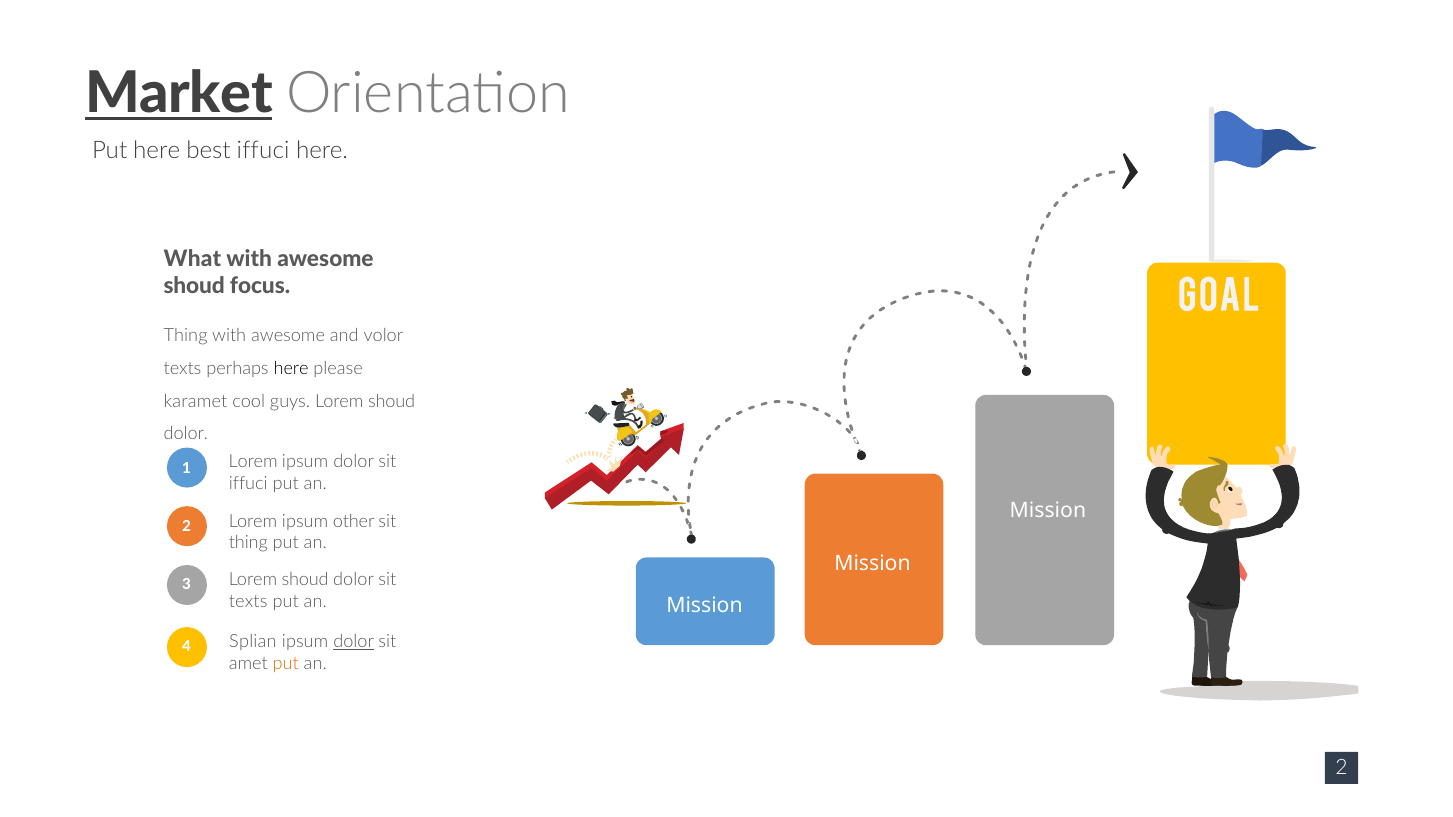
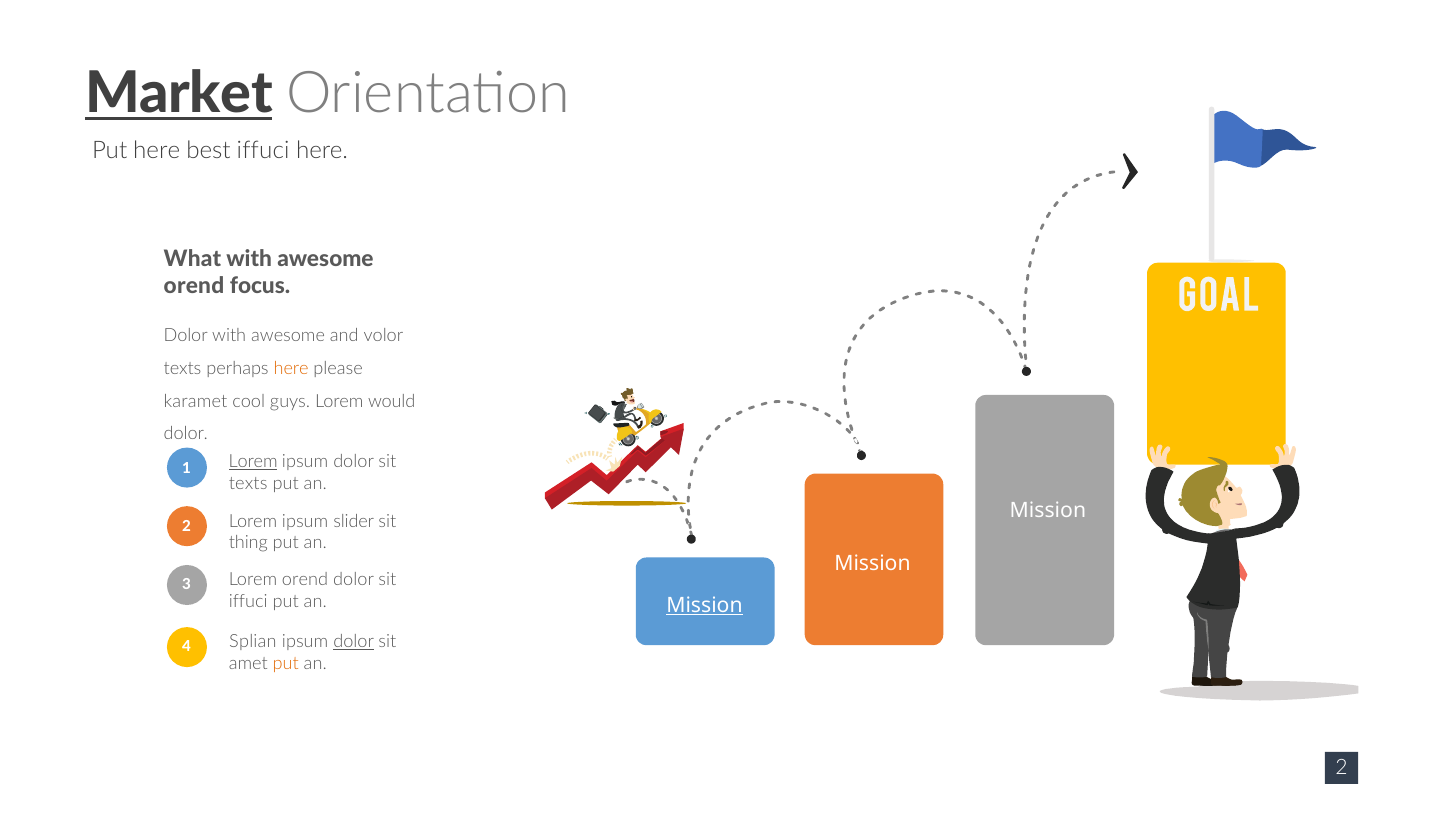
shoud at (194, 286): shoud -> orend
Thing at (186, 336): Thing -> Dolor
here at (291, 369) colour: black -> orange
guys Lorem shoud: shoud -> would
Lorem at (253, 462) underline: none -> present
iffuci at (248, 483): iffuci -> texts
other: other -> slider
shoud at (305, 580): shoud -> orend
texts at (248, 602): texts -> iffuci
Mission at (704, 606) underline: none -> present
